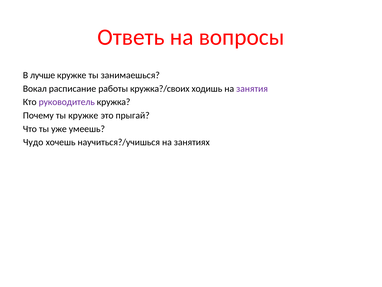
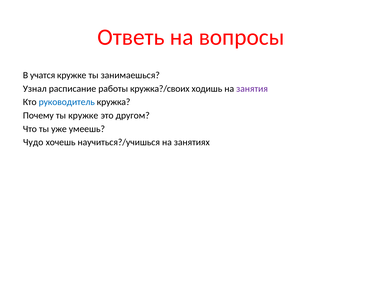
лучше: лучше -> учатся
Вокал: Вокал -> Узнал
руководитель colour: purple -> blue
прыгай: прыгай -> другом
